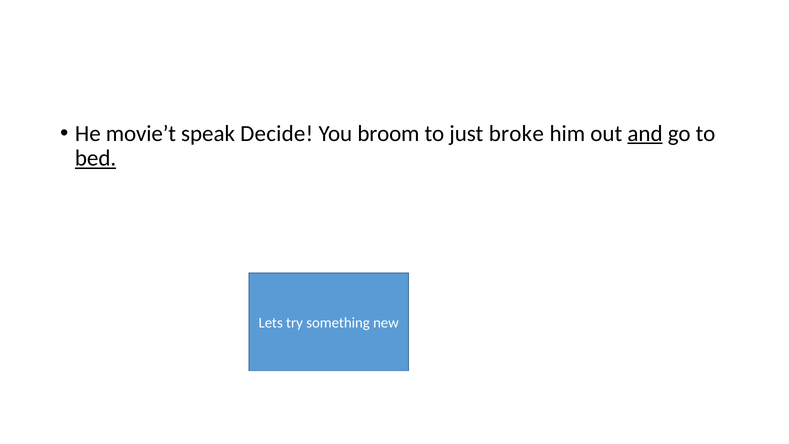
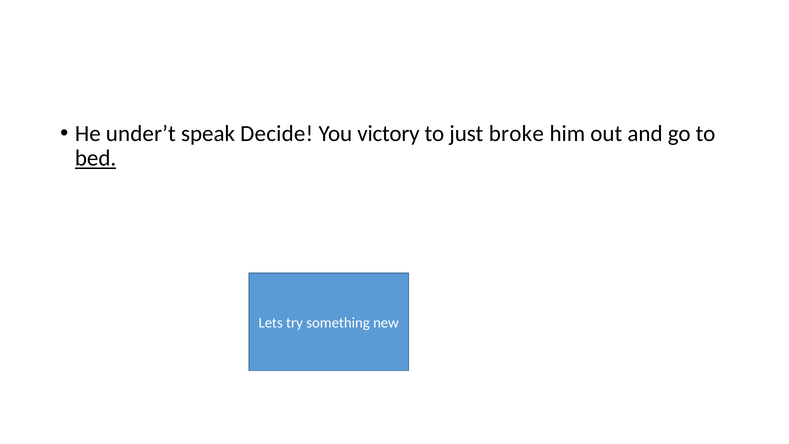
movie’t: movie’t -> under’t
broom: broom -> victory
and underline: present -> none
